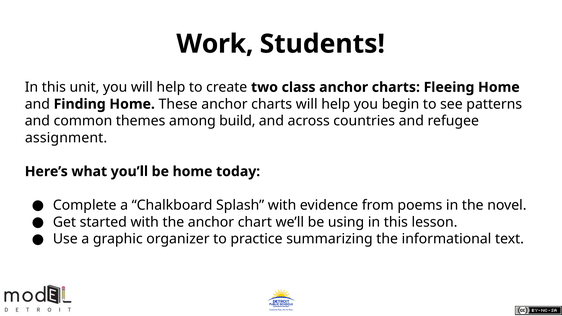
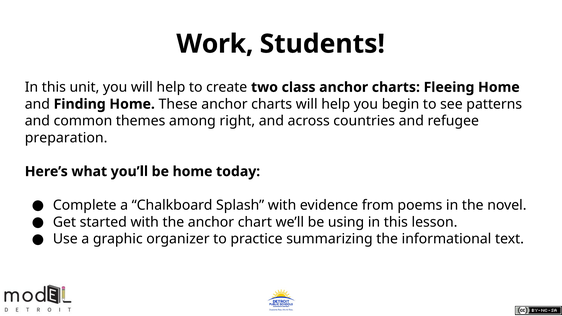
build: build -> right
assignment: assignment -> preparation
